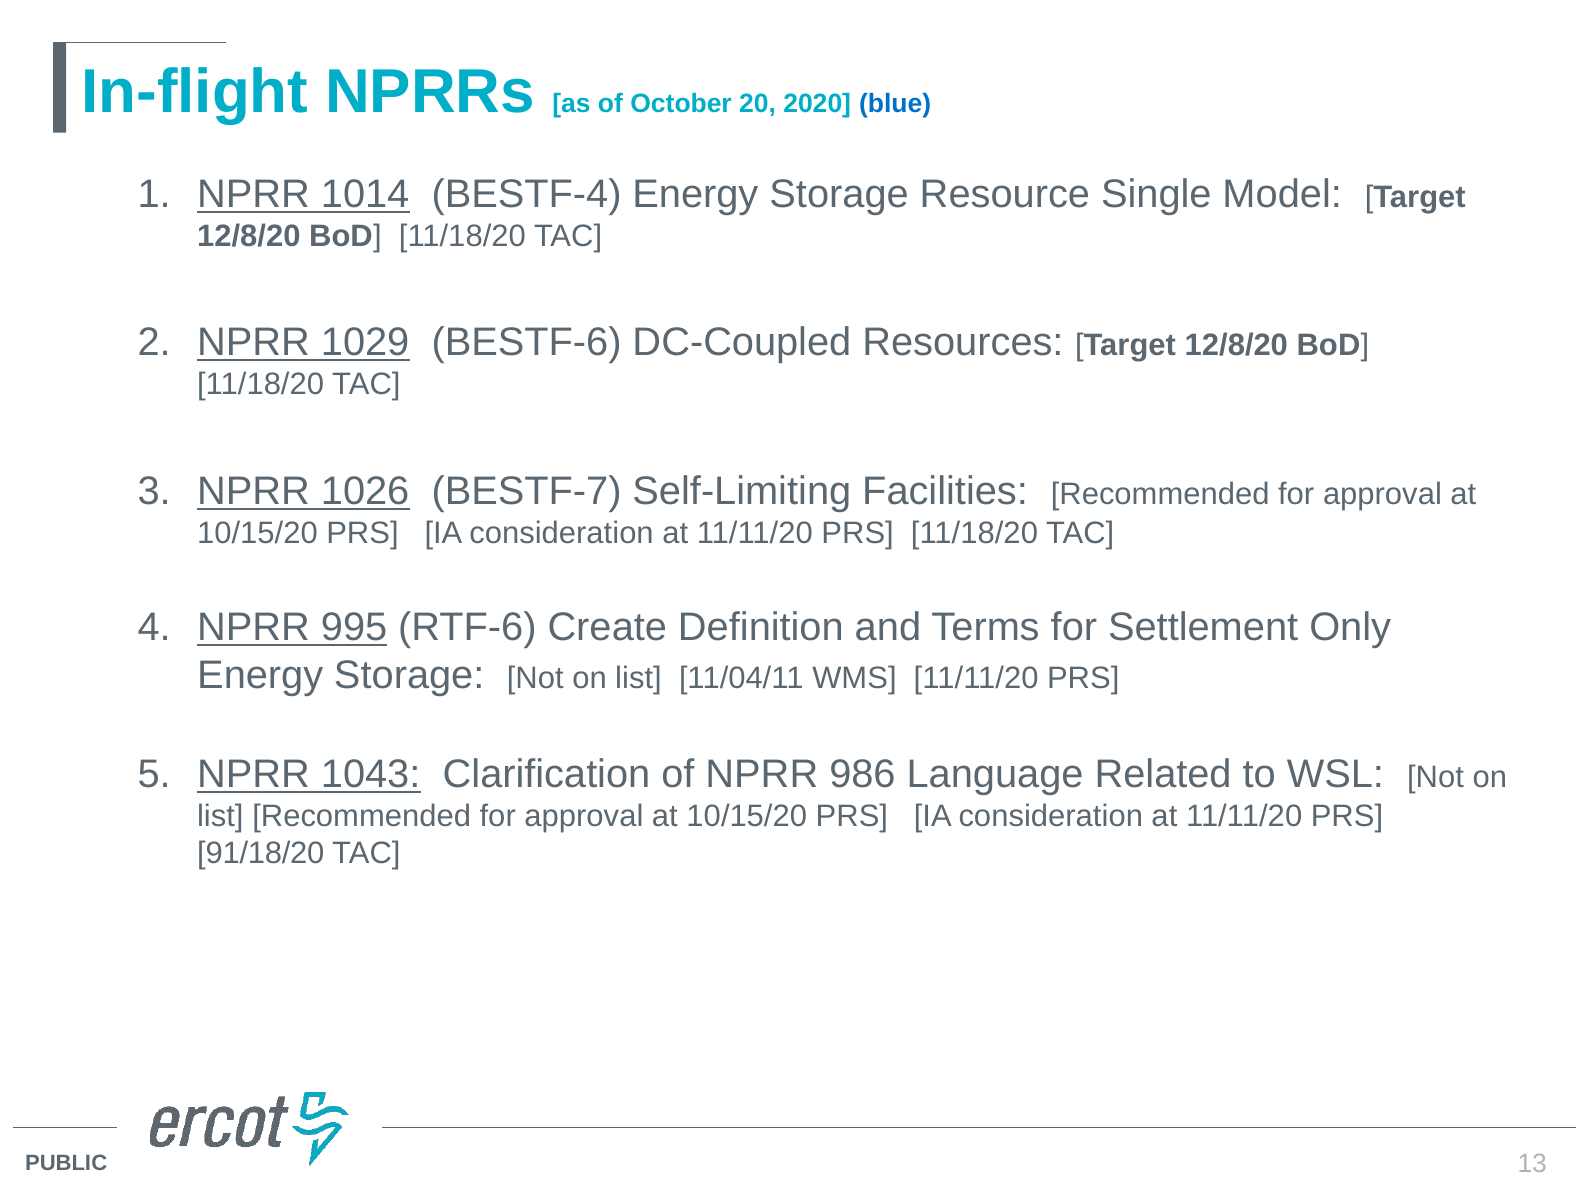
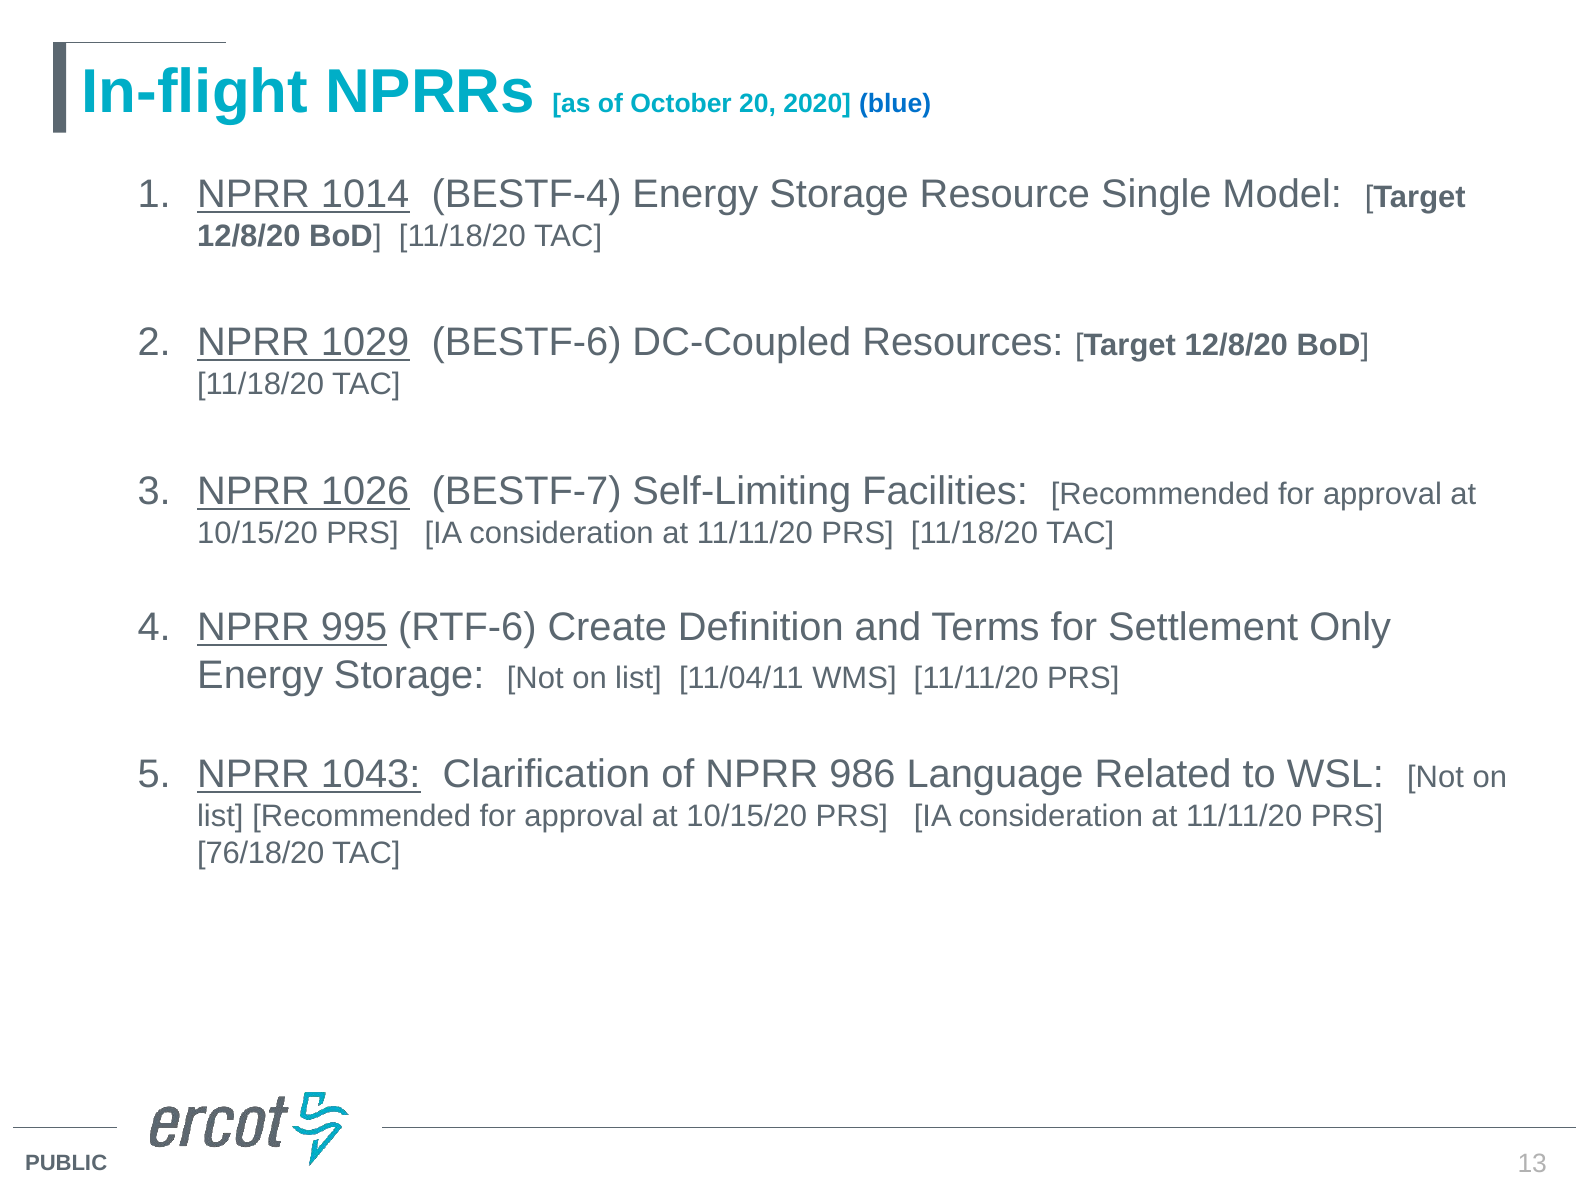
91/18/20: 91/18/20 -> 76/18/20
